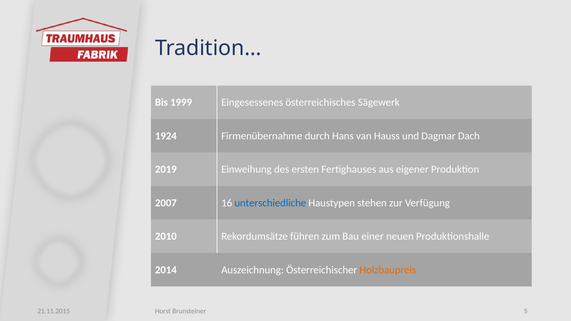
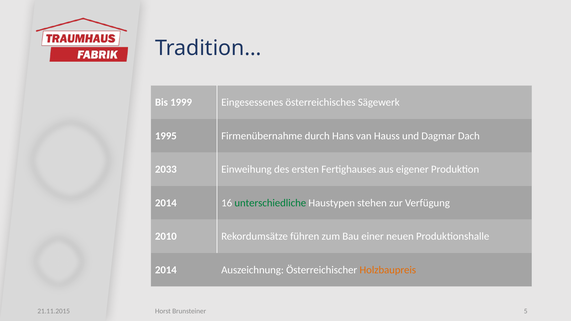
1924: 1924 -> 1995
2019: 2019 -> 2033
2007 at (166, 203): 2007 -> 2014
unterschiedliche colour: blue -> green
